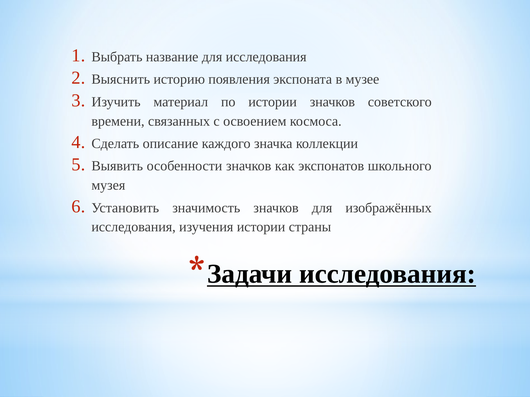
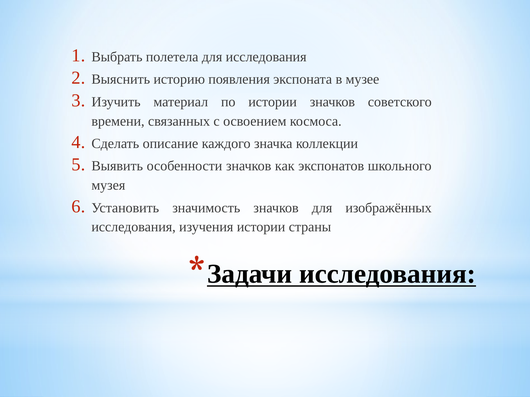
название: название -> полетела
